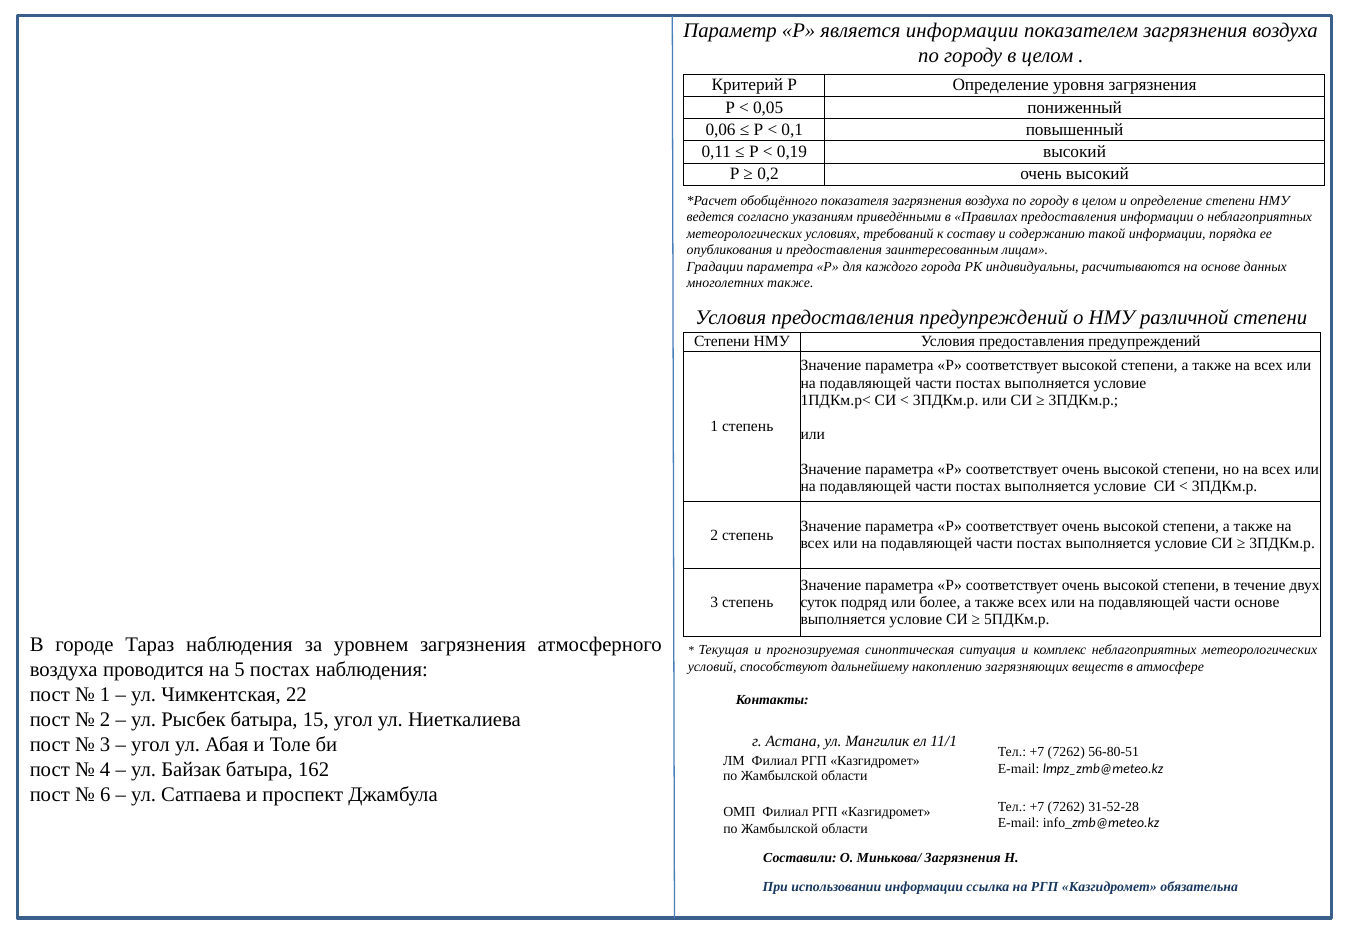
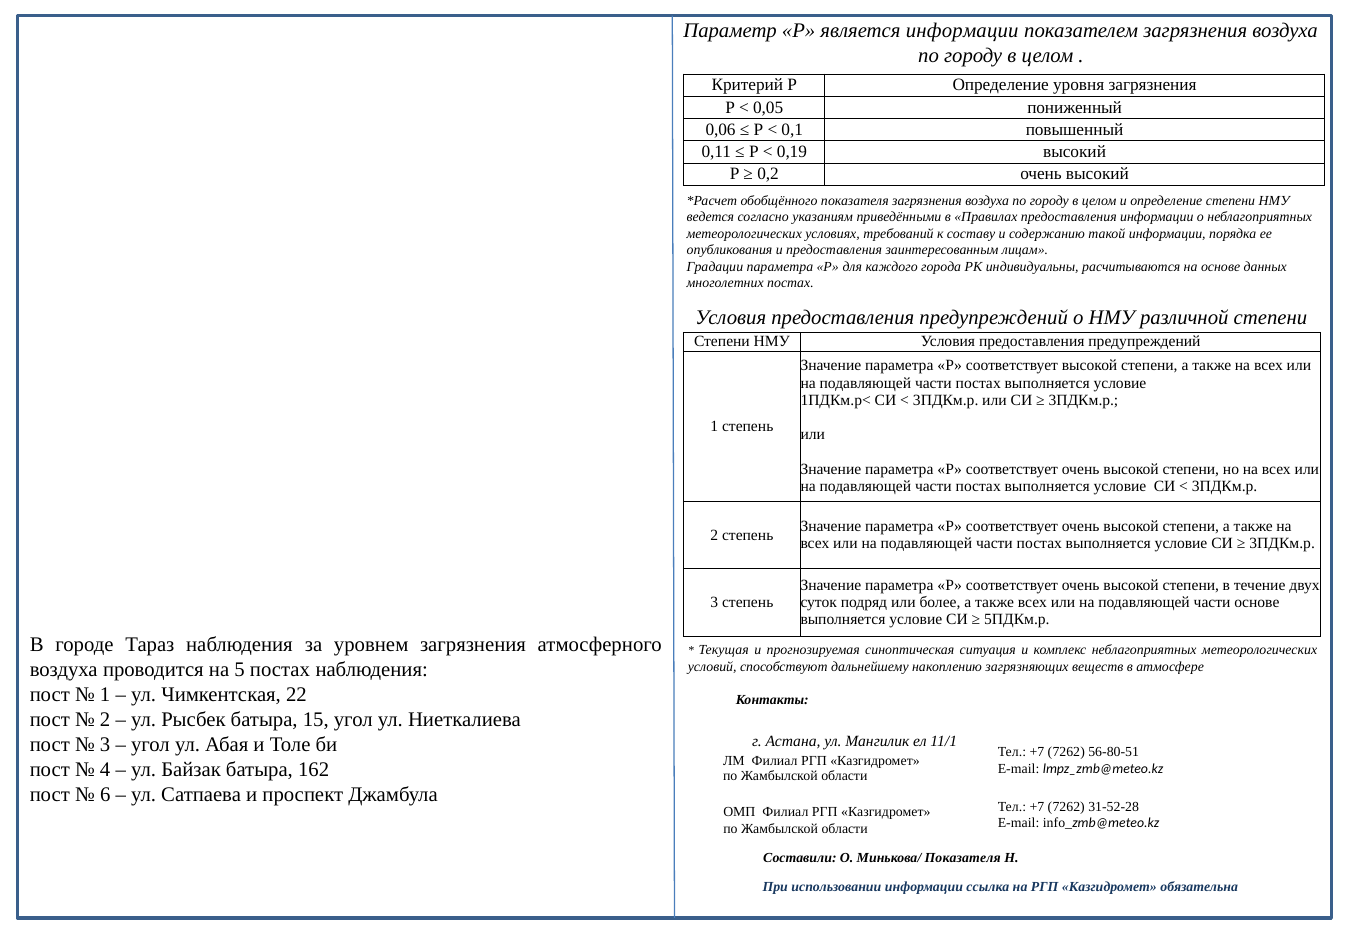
многолетних также: также -> постах
Минькова/ Загрязнения: Загрязнения -> Показателя
